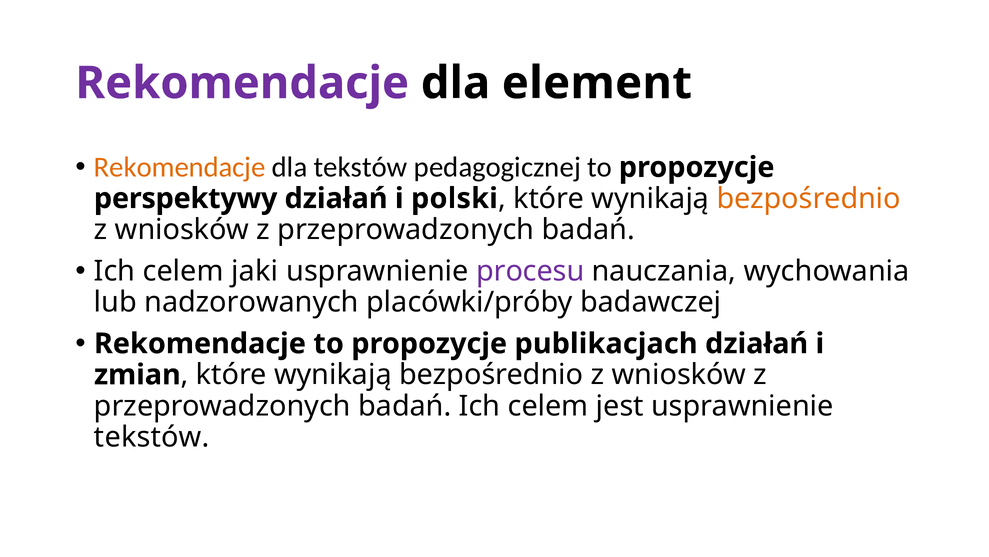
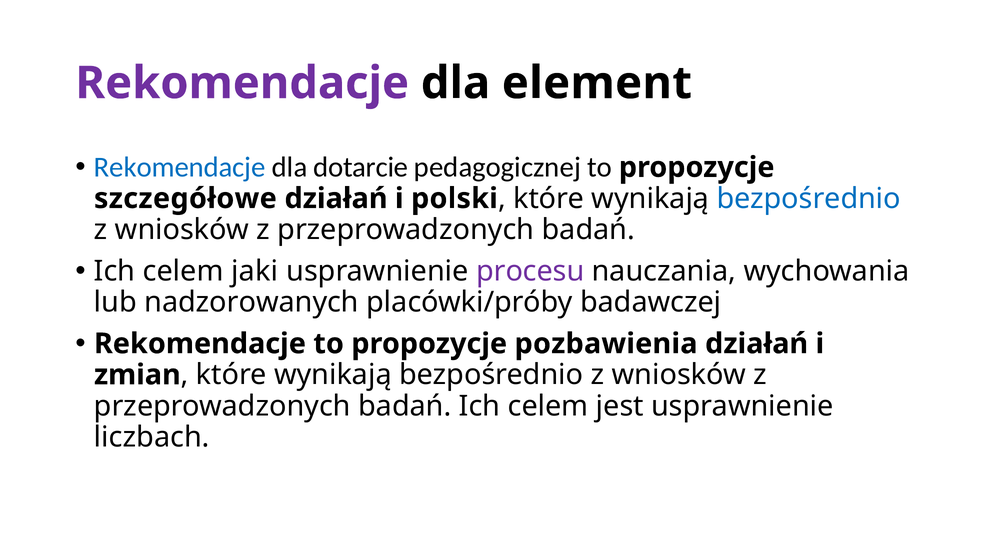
Rekomendacje at (180, 167) colour: orange -> blue
dla tekstów: tekstów -> dotarcie
perspektywy: perspektywy -> szczegółowe
bezpośrednio at (809, 198) colour: orange -> blue
publikacjach: publikacjach -> pozbawienia
tekstów at (152, 437): tekstów -> liczbach
